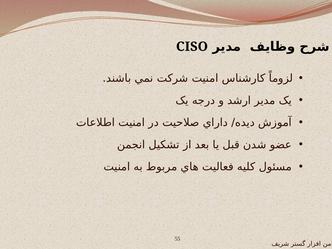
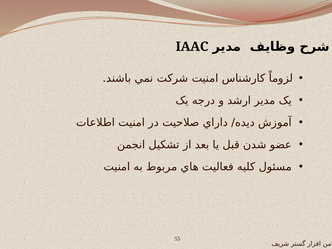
CISO: CISO -> IAAC
